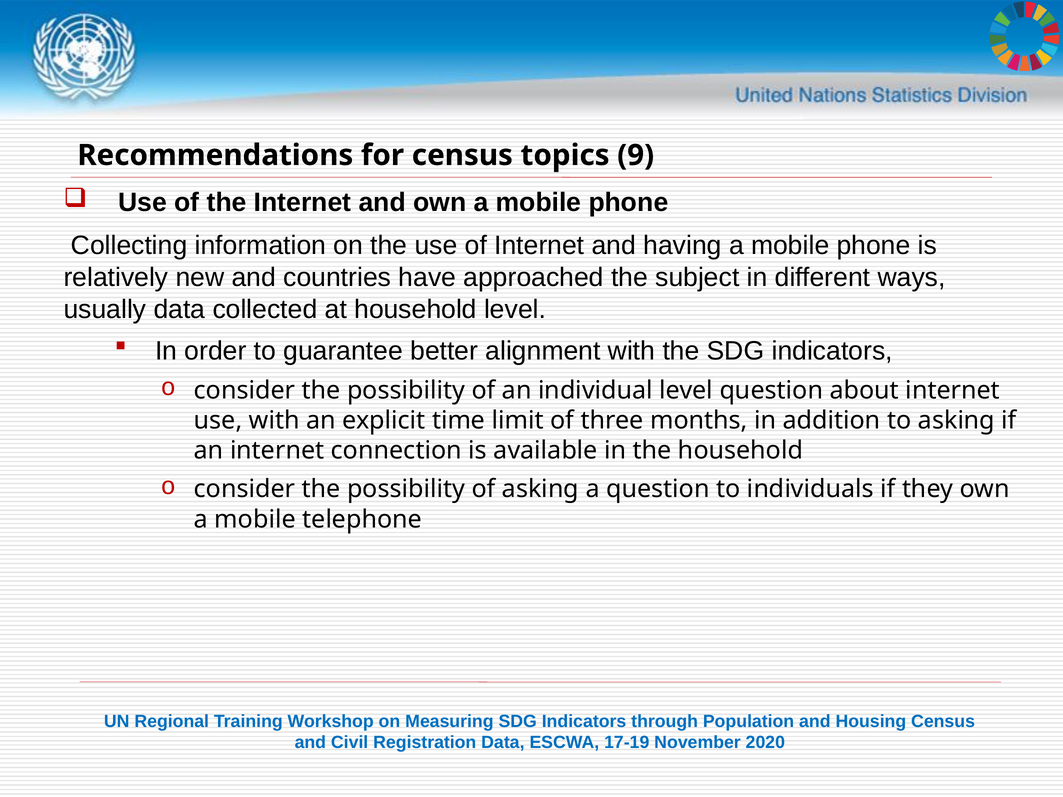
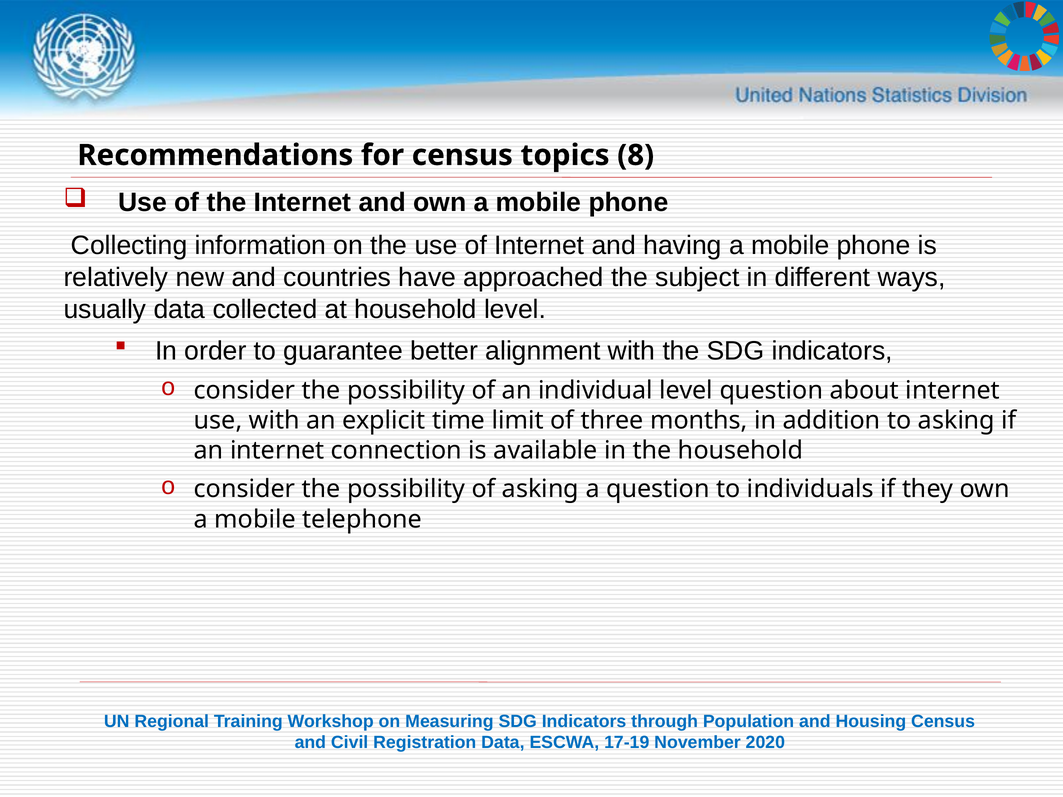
9: 9 -> 8
